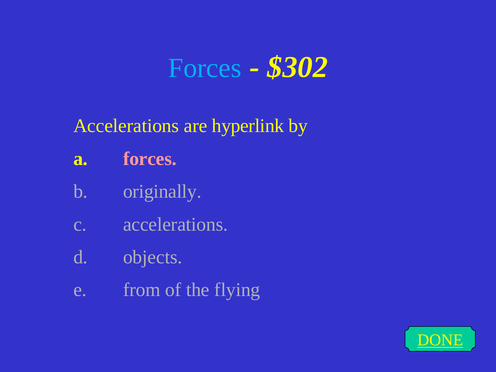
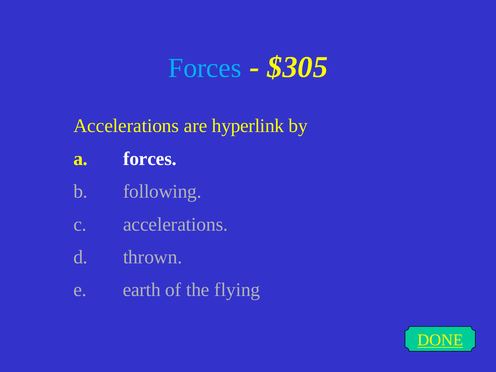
$302: $302 -> $305
forces at (150, 159) colour: pink -> white
originally: originally -> following
objects: objects -> thrown
from: from -> earth
